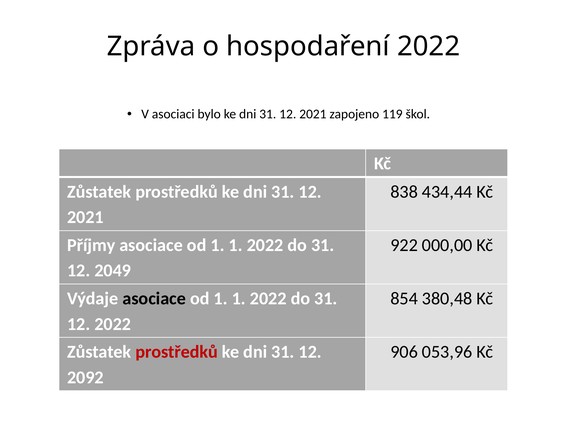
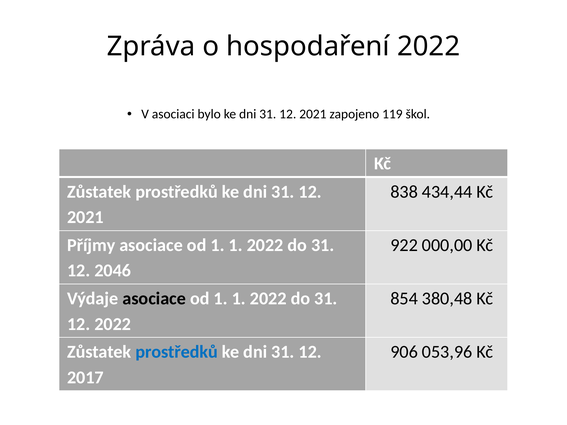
2049: 2049 -> 2046
prostředků at (177, 352) colour: red -> blue
2092: 2092 -> 2017
